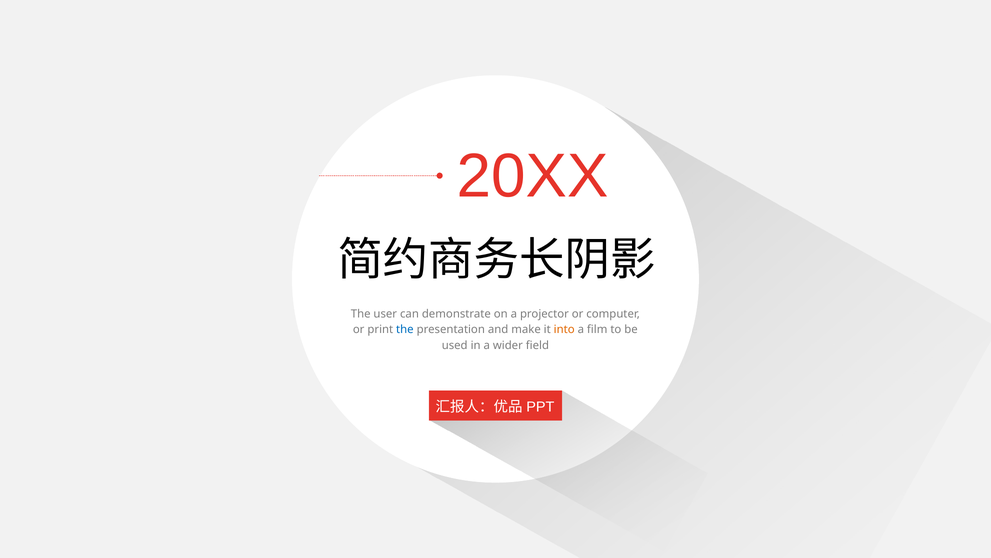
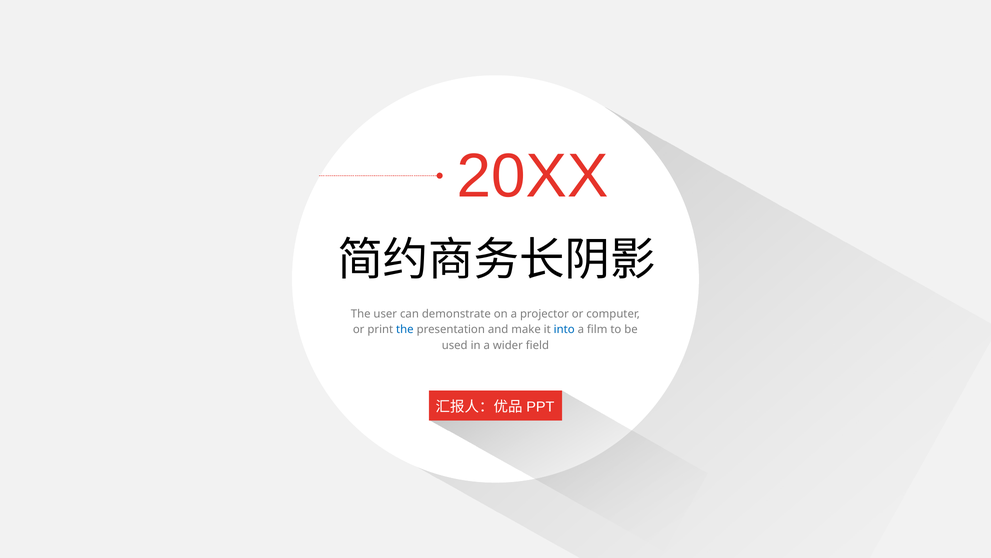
into colour: orange -> blue
